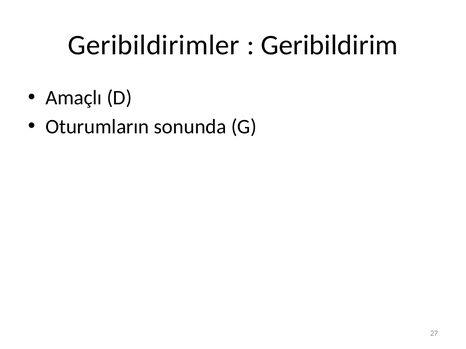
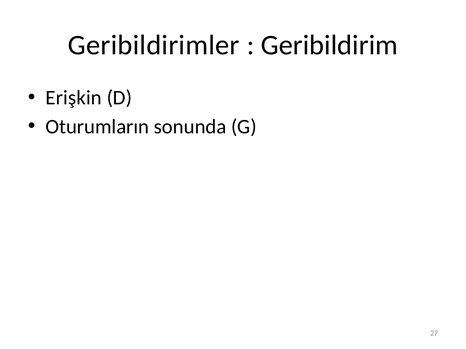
Amaçlı: Amaçlı -> Erişkin
